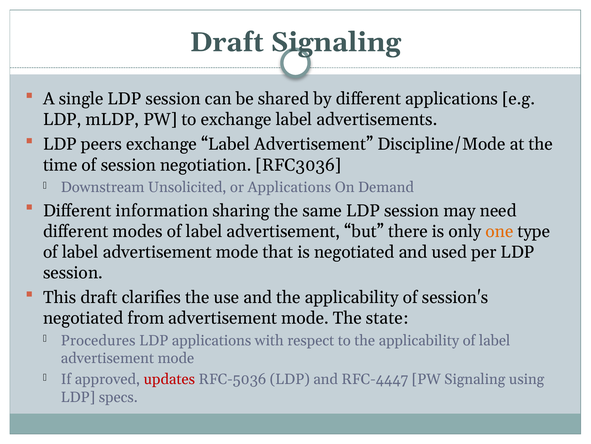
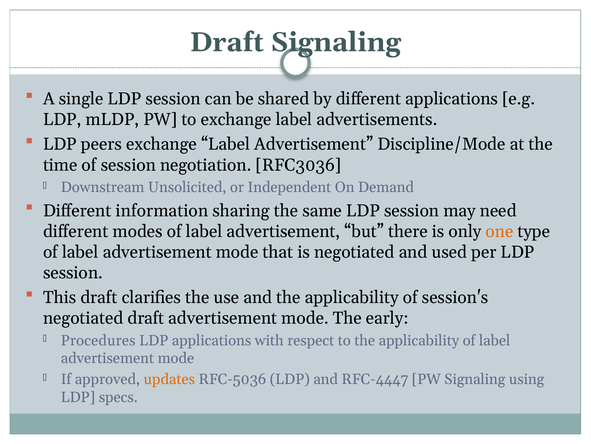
or Applications: Applications -> Independent
negotiated from: from -> draft
state: state -> early
updates colour: red -> orange
